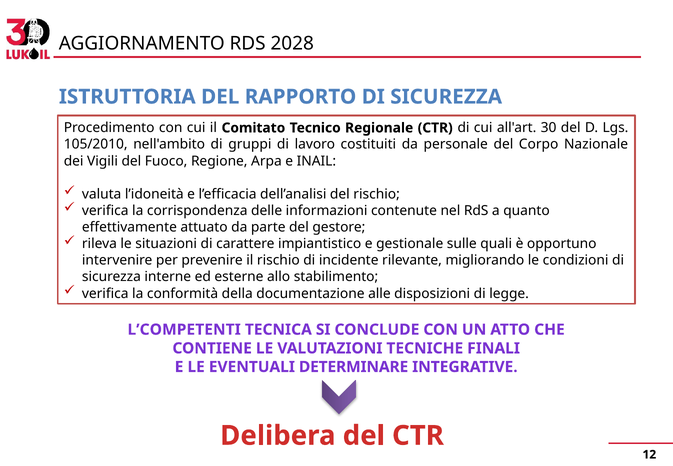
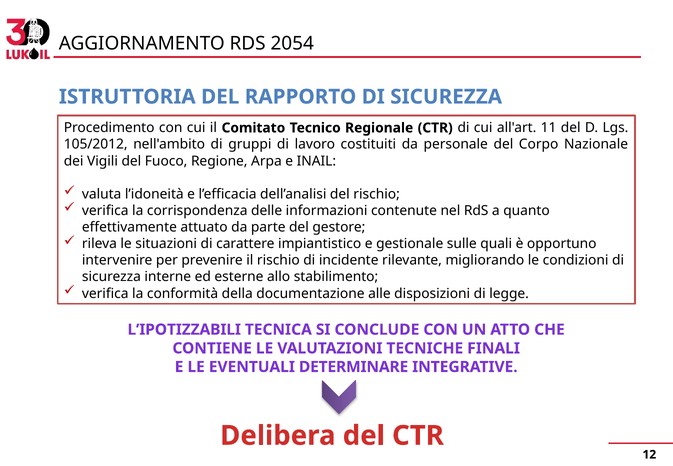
2028: 2028 -> 2054
30: 30 -> 11
105/2010: 105/2010 -> 105/2012
L’COMPETENTI: L’COMPETENTI -> L’IPOTIZZABILI
